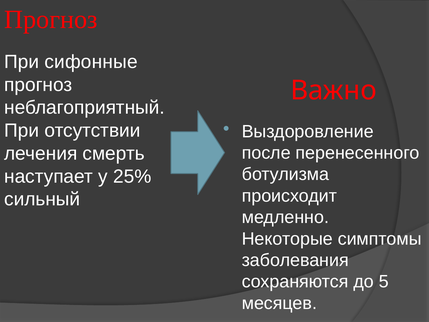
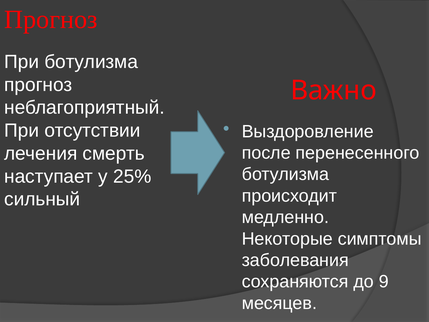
При сифонные: сифонные -> ботулизма
5: 5 -> 9
